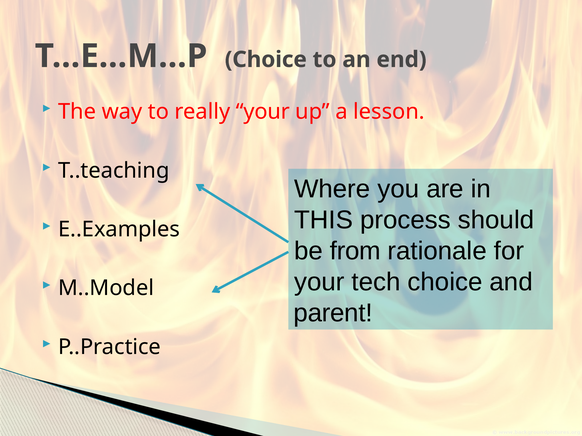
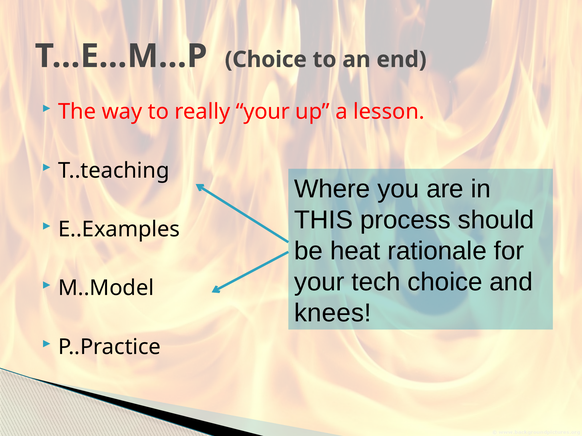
from: from -> heat
parent: parent -> knees
